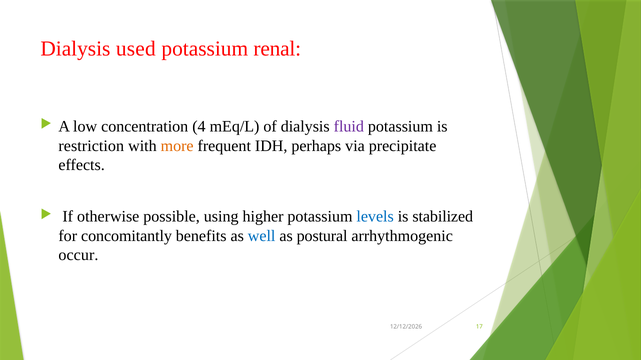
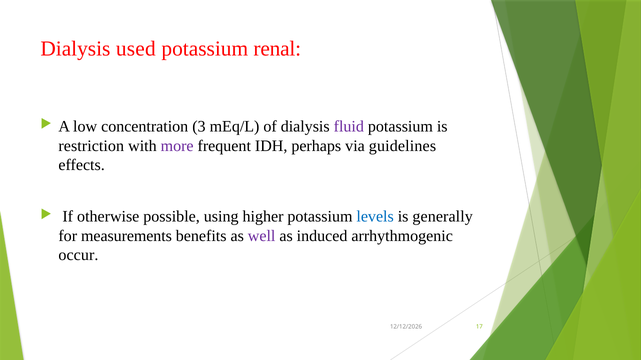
4: 4 -> 3
more colour: orange -> purple
precipitate: precipitate -> guidelines
stabilized: stabilized -> generally
concomitantly: concomitantly -> measurements
well colour: blue -> purple
postural: postural -> induced
